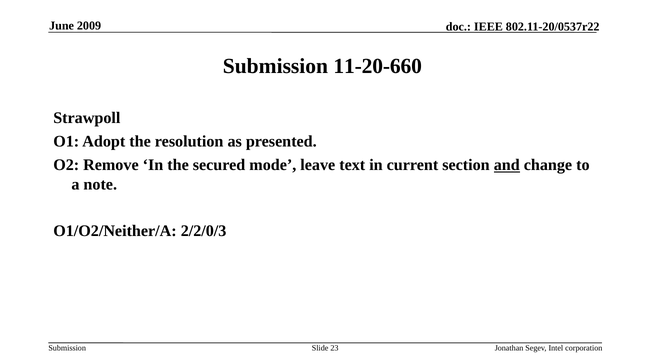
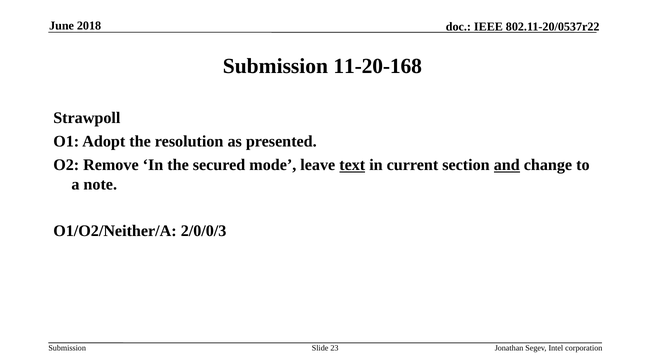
2009: 2009 -> 2018
11-20-660: 11-20-660 -> 11-20-168
text underline: none -> present
2/2/0/3: 2/2/0/3 -> 2/0/0/3
